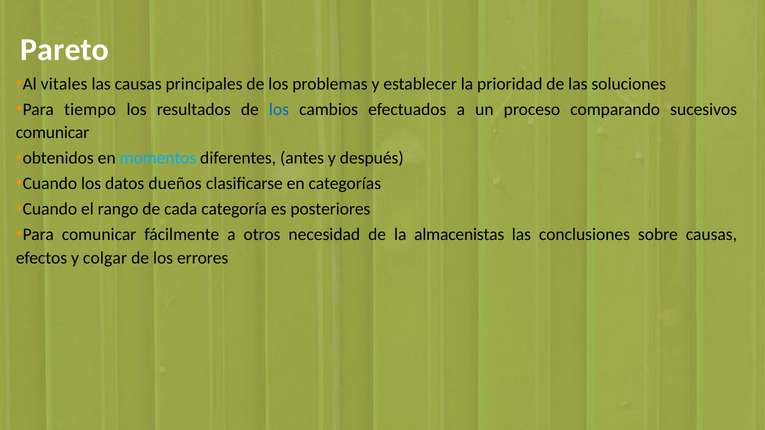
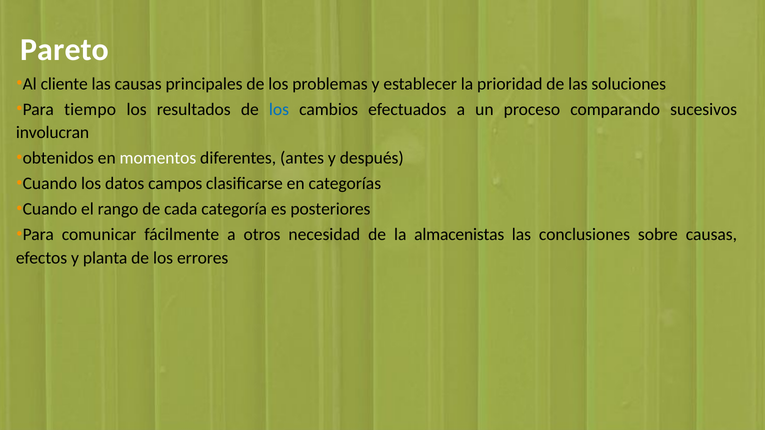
vitales: vitales -> cliente
comunicar at (53, 133): comunicar -> involucran
momentos colour: light blue -> white
dueños: dueños -> campos
colgar: colgar -> planta
